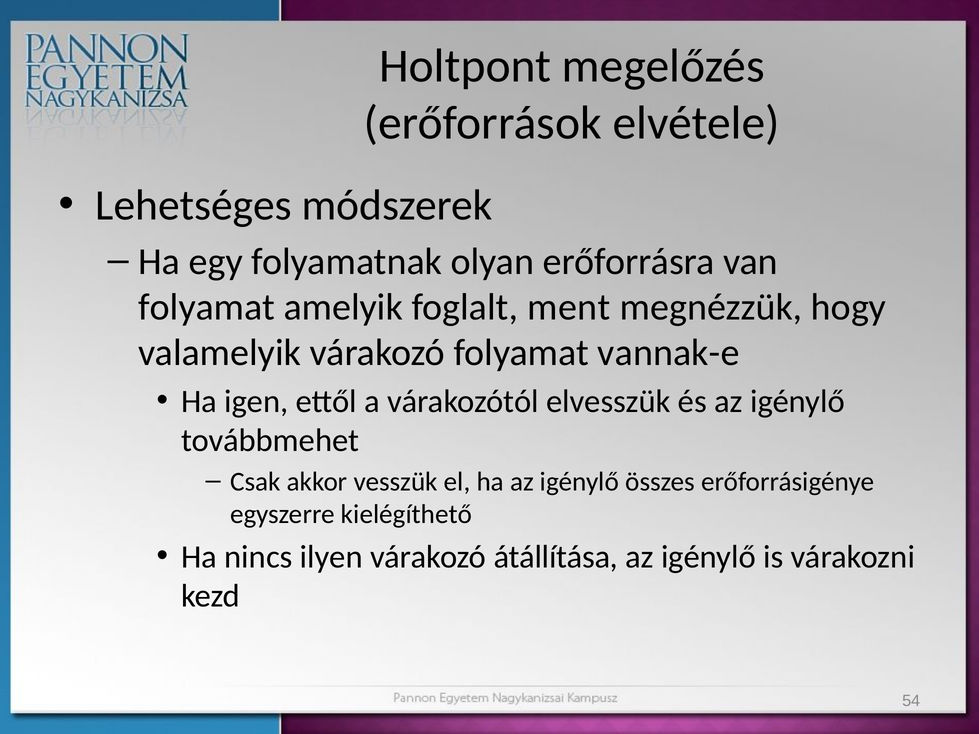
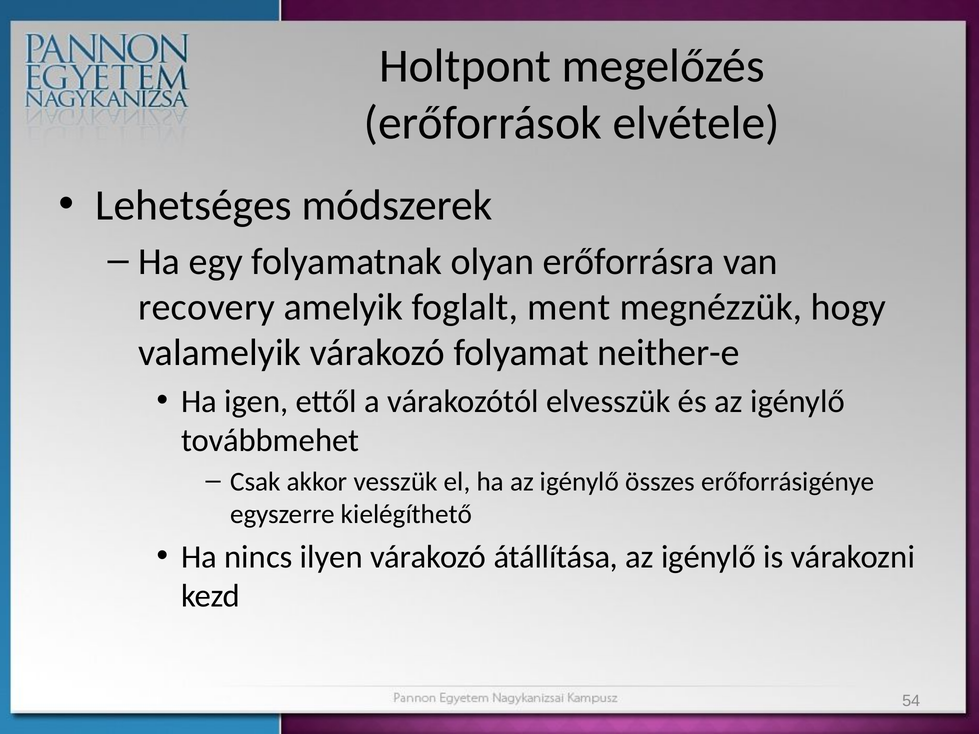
folyamat at (207, 307): folyamat -> recovery
vannak-e: vannak-e -> neither-e
